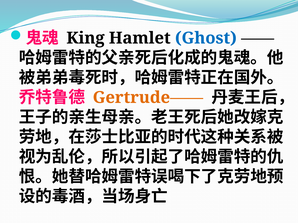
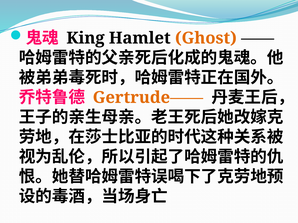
Ghost colour: blue -> orange
